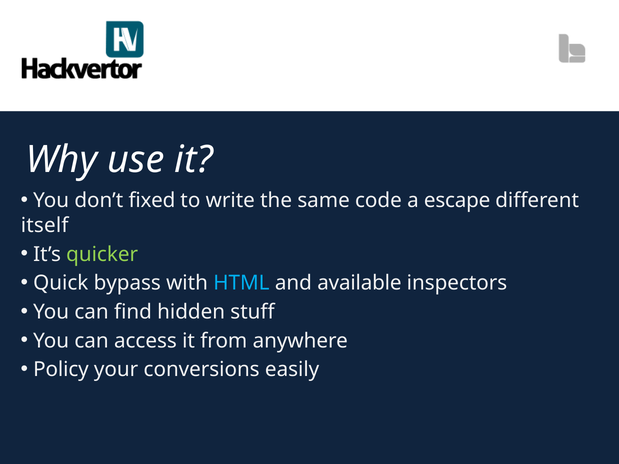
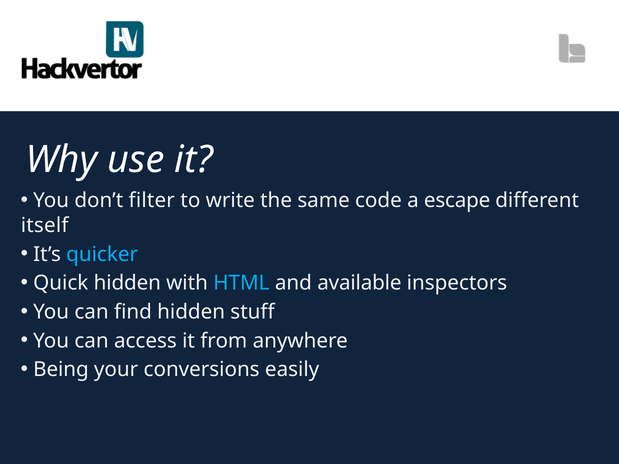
fixed: fixed -> filter
quicker colour: light green -> light blue
Quick bypass: bypass -> hidden
Policy: Policy -> Being
